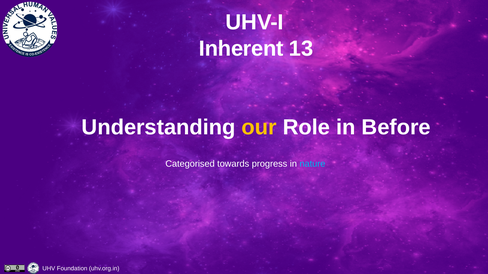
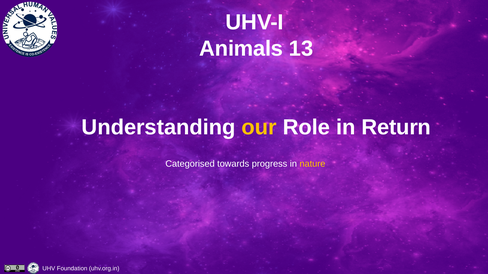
Inherent: Inherent -> Animals
Before: Before -> Return
nature colour: light blue -> yellow
